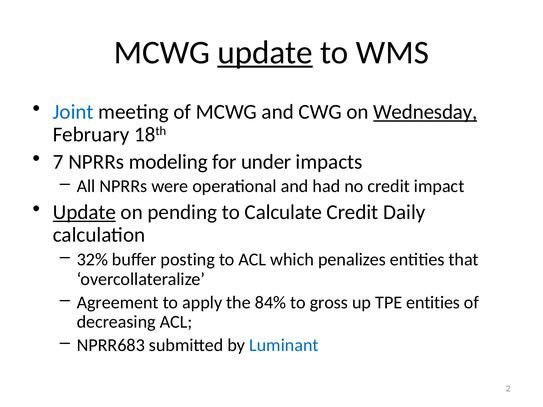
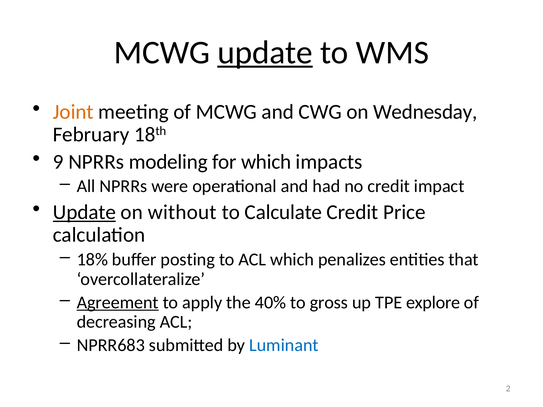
Joint colour: blue -> orange
Wednesday underline: present -> none
7: 7 -> 9
for under: under -> which
pending: pending -> without
Daily: Daily -> Price
32%: 32% -> 18%
Agreement underline: none -> present
84%: 84% -> 40%
TPE entities: entities -> explore
